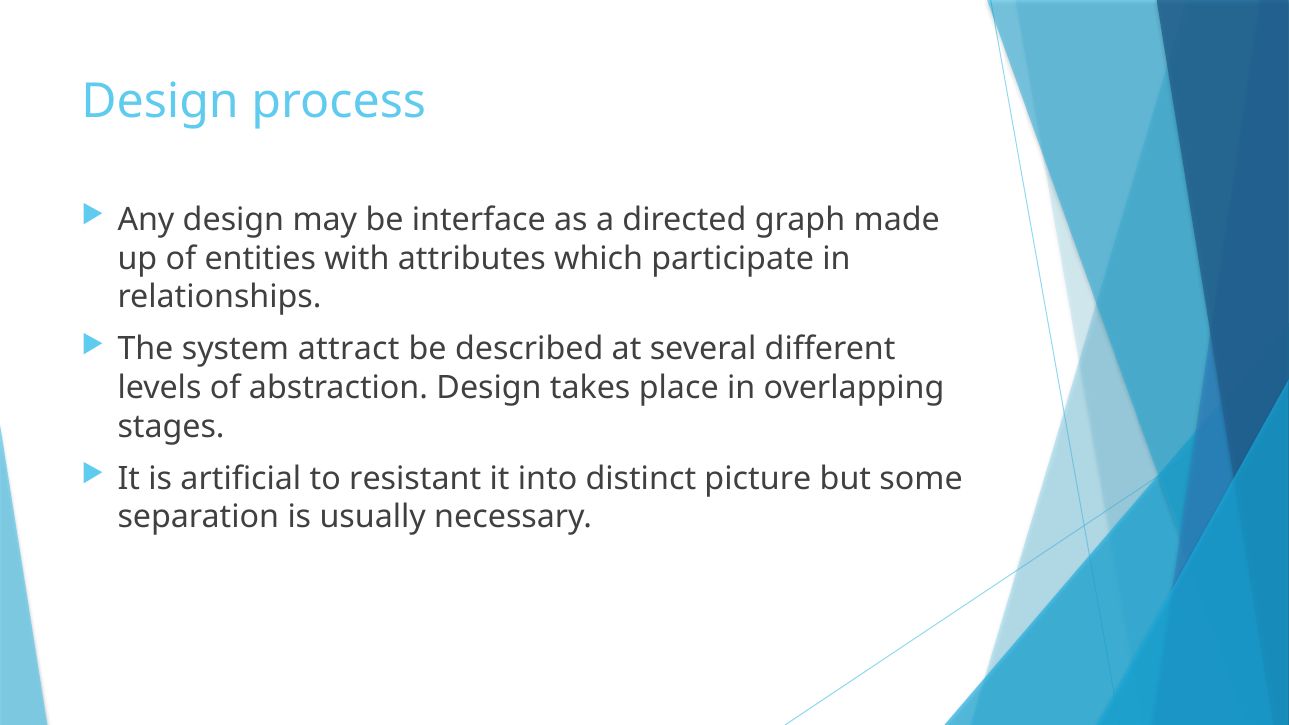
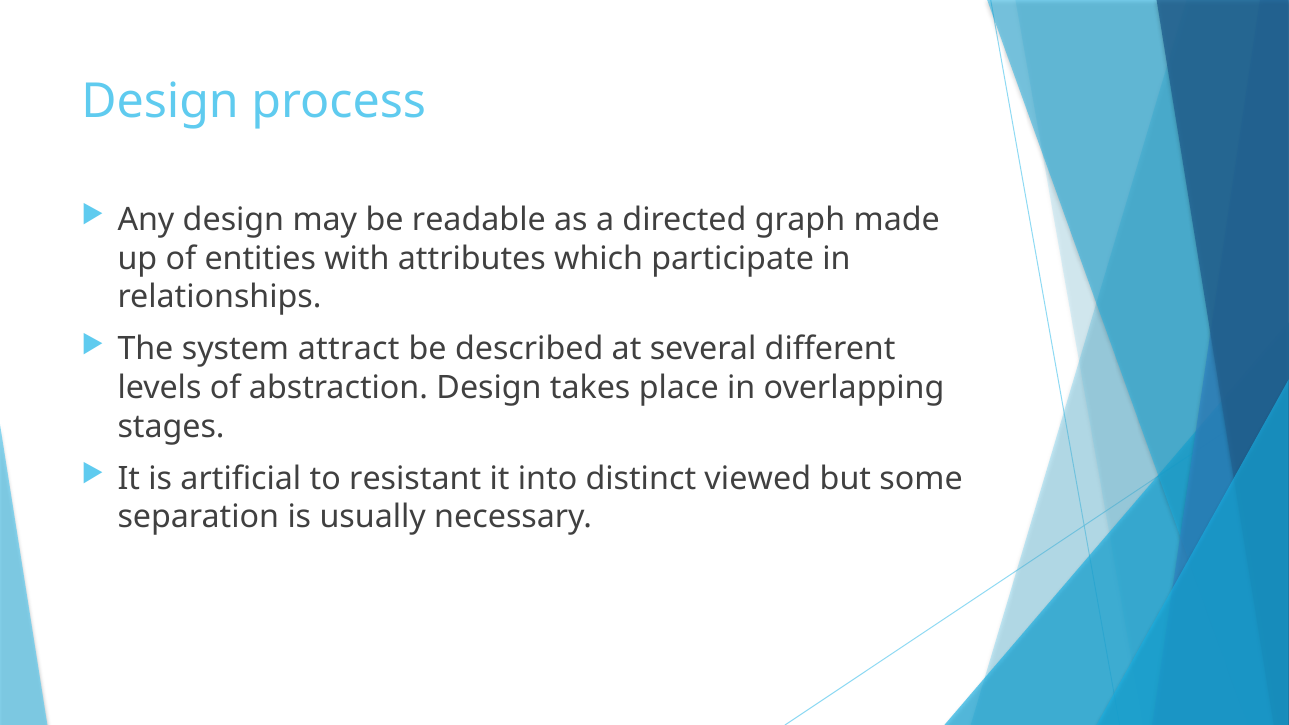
interface: interface -> readable
picture: picture -> viewed
